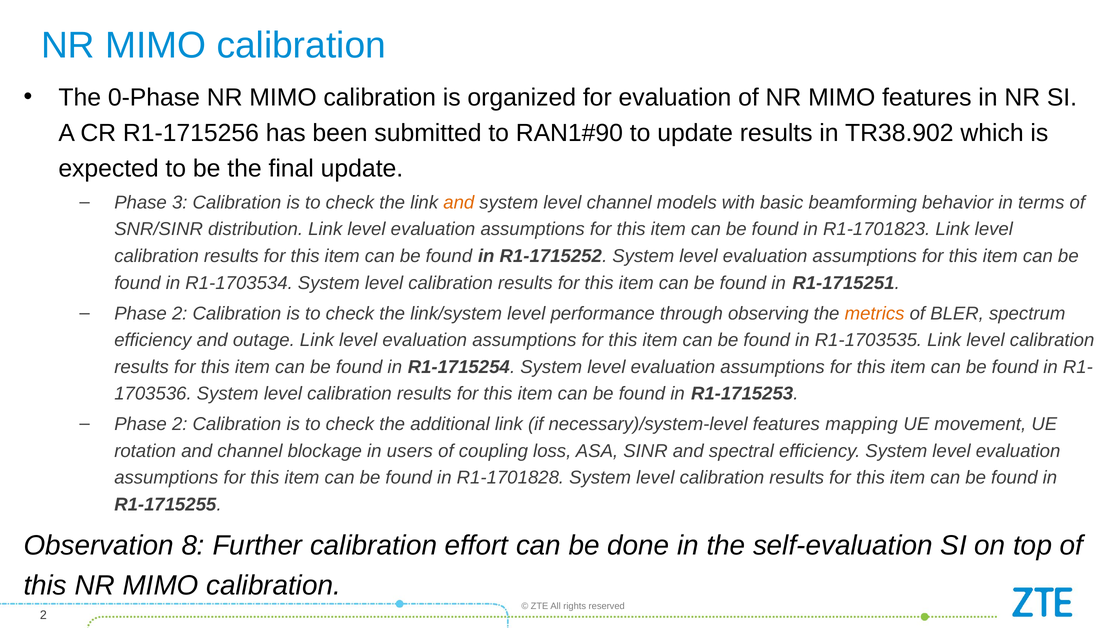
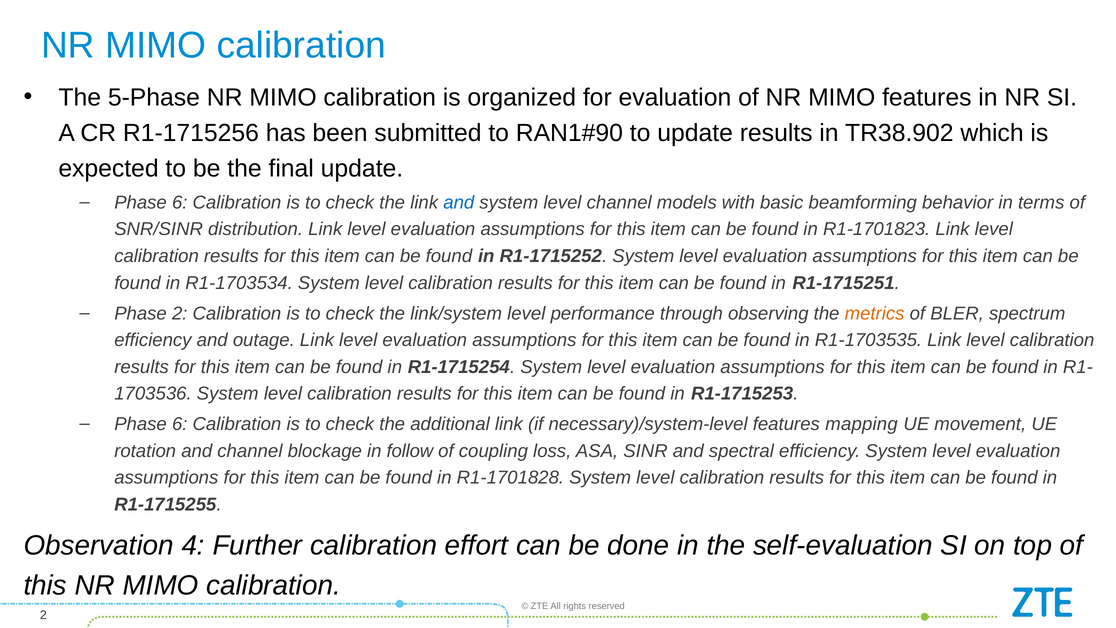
0-Phase: 0-Phase -> 5-Phase
3 at (180, 203): 3 -> 6
and at (459, 203) colour: orange -> blue
2 at (180, 424): 2 -> 6
users: users -> follow
8: 8 -> 4
